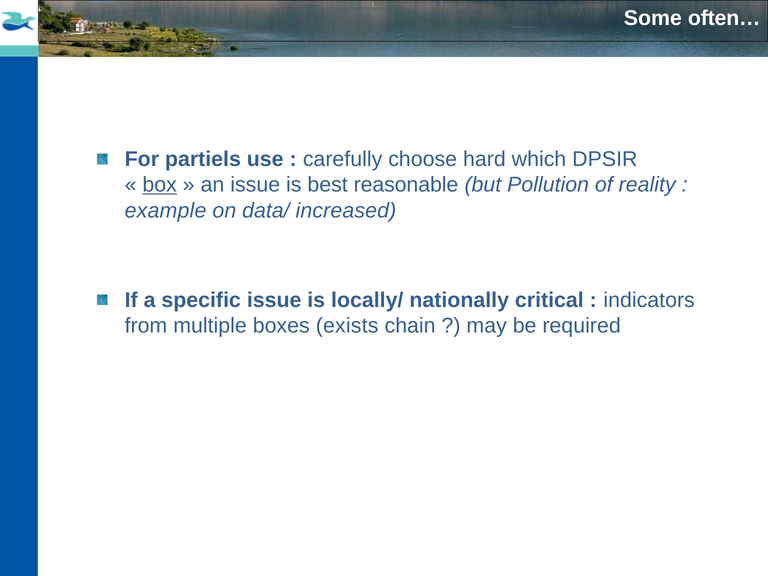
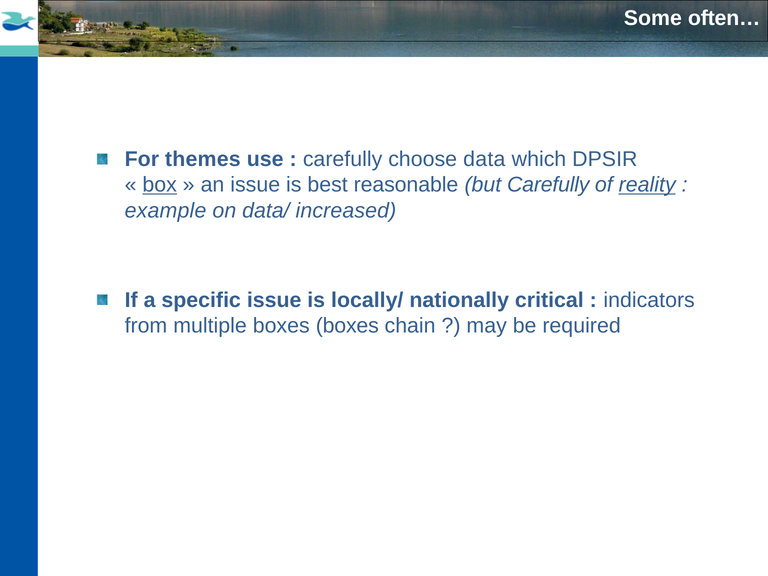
partiels: partiels -> themes
hard: hard -> data
but Pollution: Pollution -> Carefully
reality underline: none -> present
boxes exists: exists -> boxes
